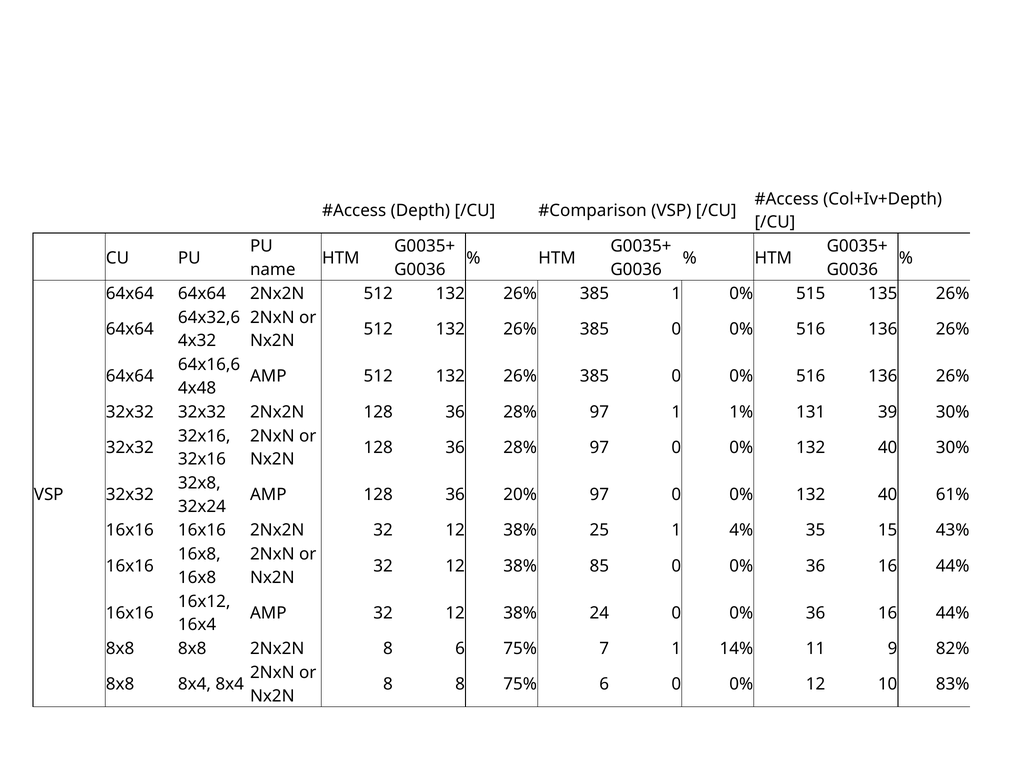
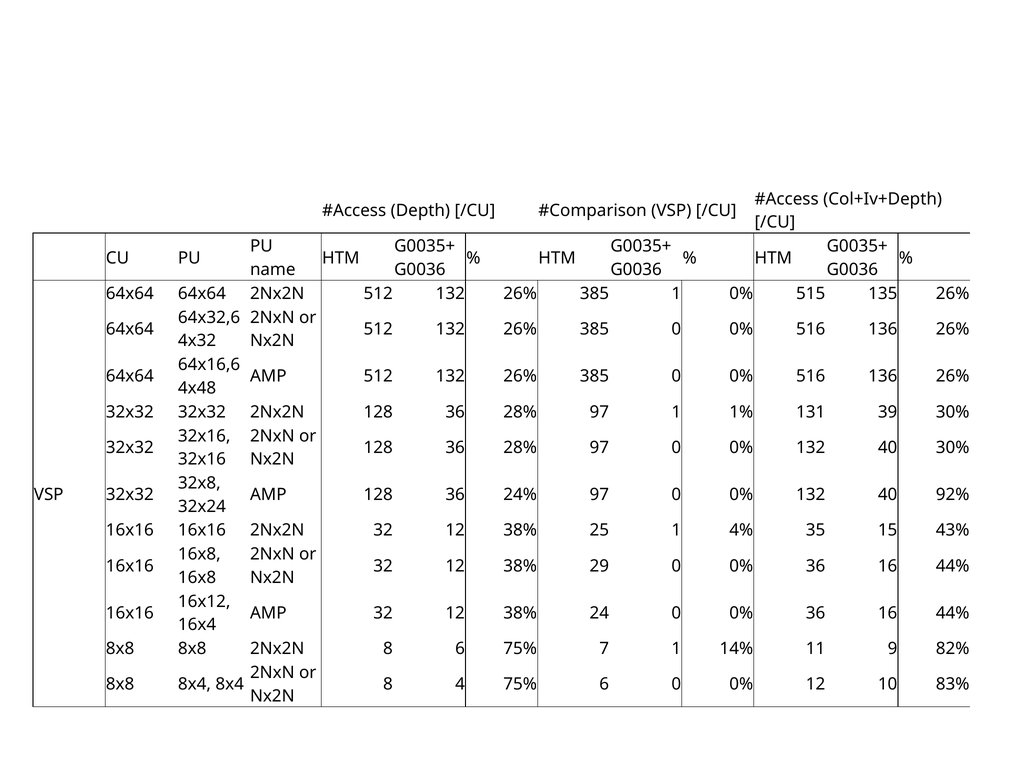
20%: 20% -> 24%
61%: 61% -> 92%
85: 85 -> 29
8 8: 8 -> 4
